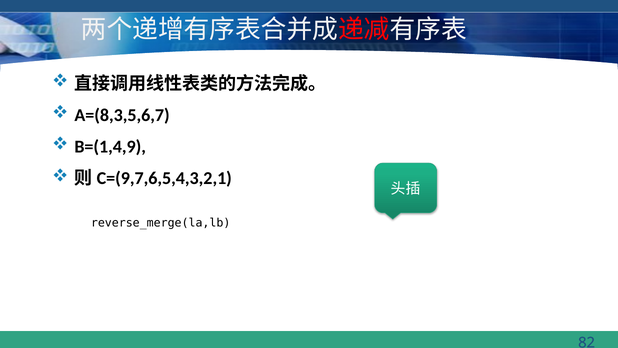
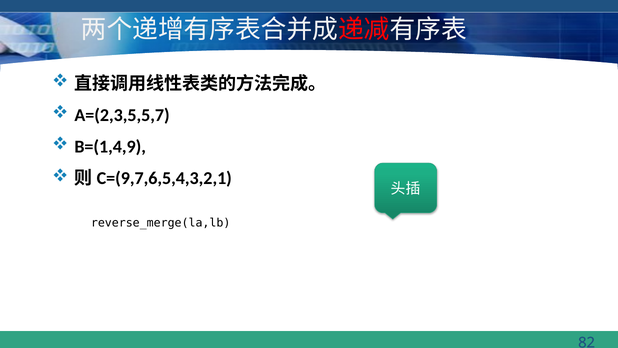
A=(8,3,5,6,7: A=(8,3,5,6,7 -> A=(2,3,5,5,7
